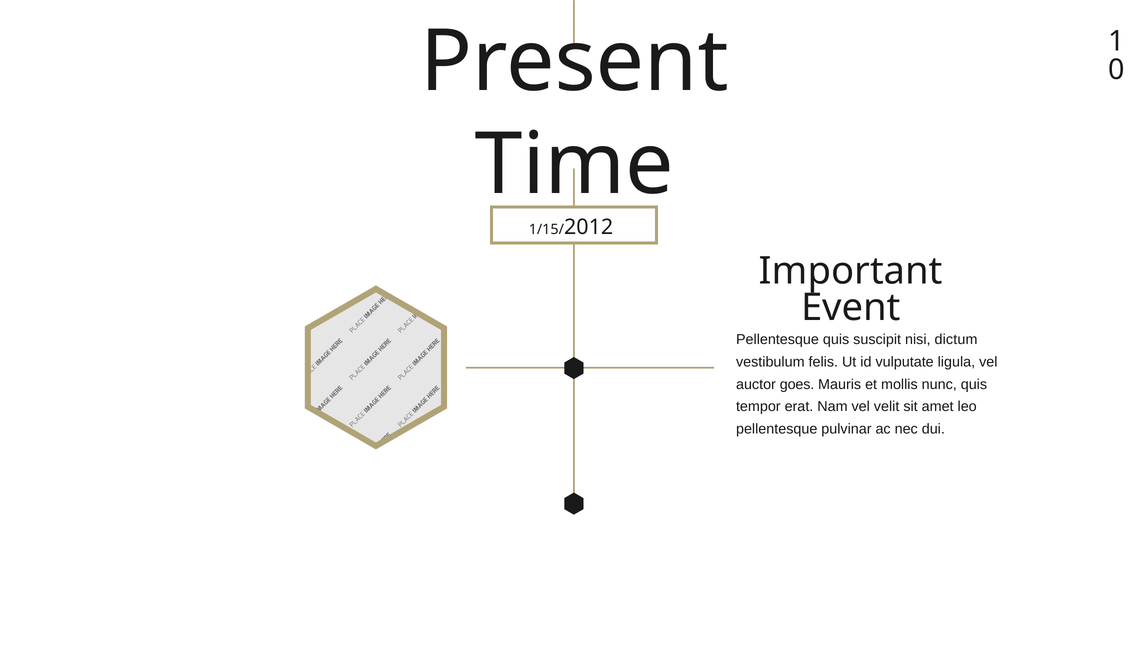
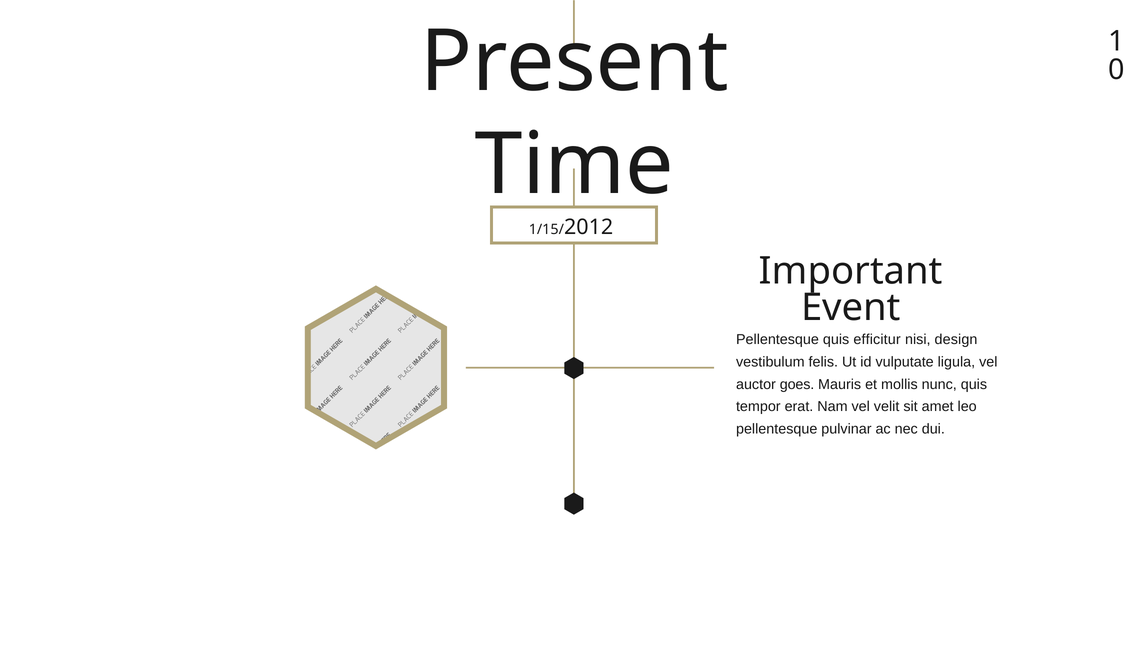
suscipit: suscipit -> efficitur
dictum: dictum -> design
